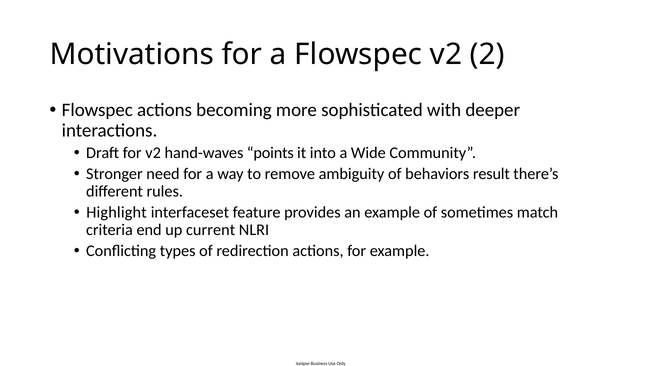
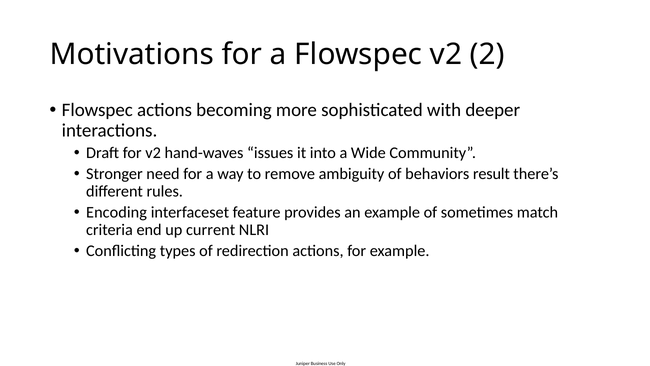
points: points -> issues
Highlight: Highlight -> Encoding
